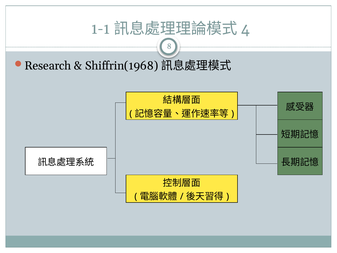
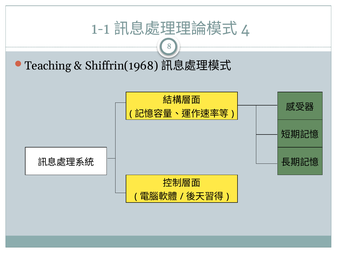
Research: Research -> Teaching
